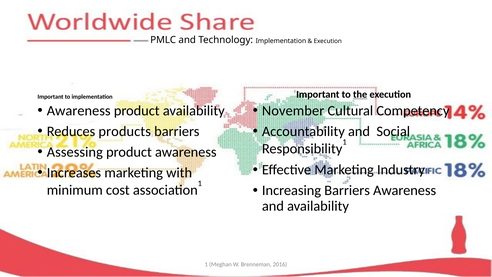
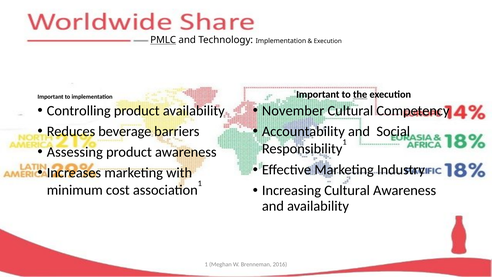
PMLC underline: none -> present
Awareness at (79, 111): Awareness -> Controlling
products: products -> beverage
Increasing Barriers: Barriers -> Cultural
